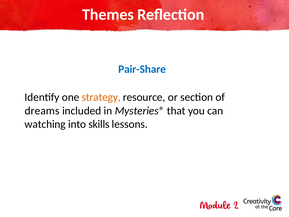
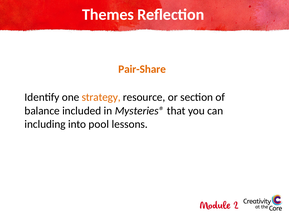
Pair-Share colour: blue -> orange
dreams: dreams -> balance
watching: watching -> including
skills: skills -> pool
